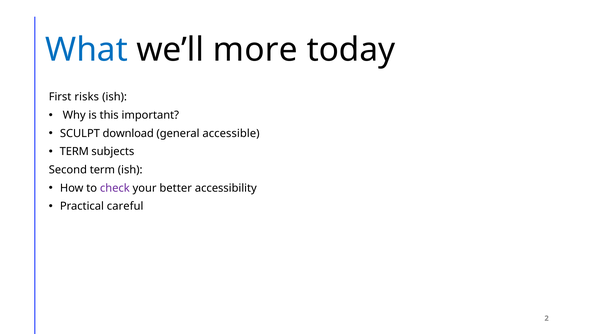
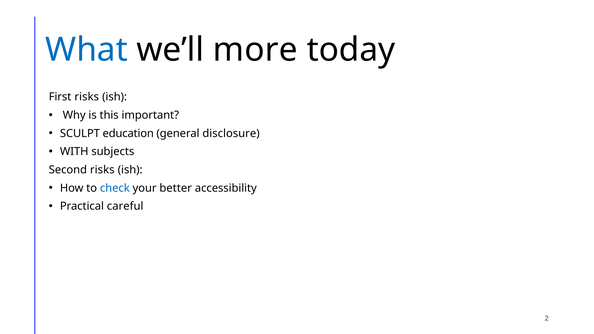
download: download -> education
accessible: accessible -> disclosure
TERM at (74, 152): TERM -> WITH
Second term: term -> risks
check colour: purple -> blue
